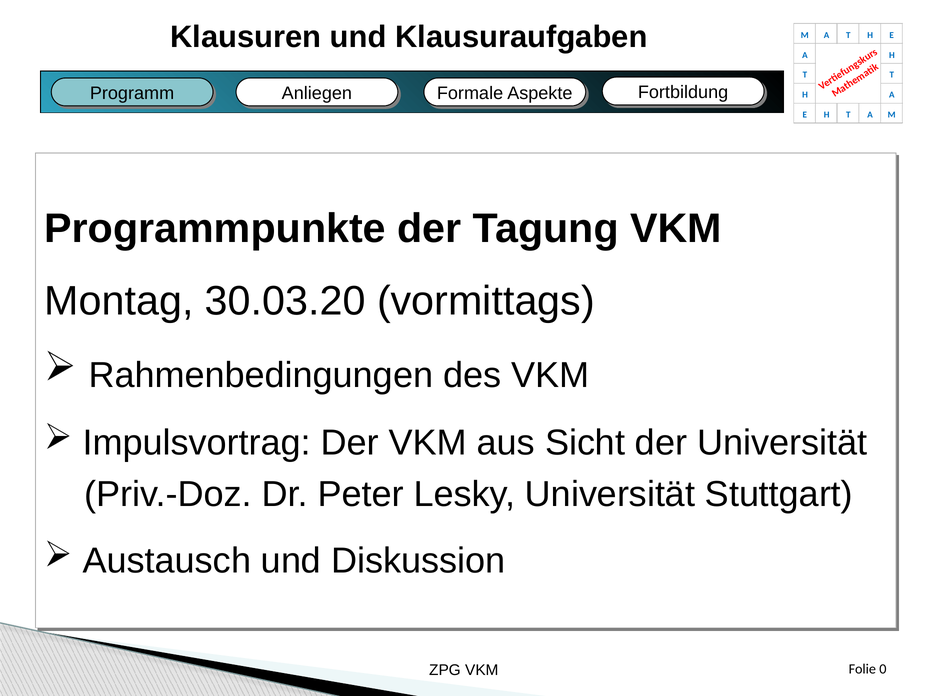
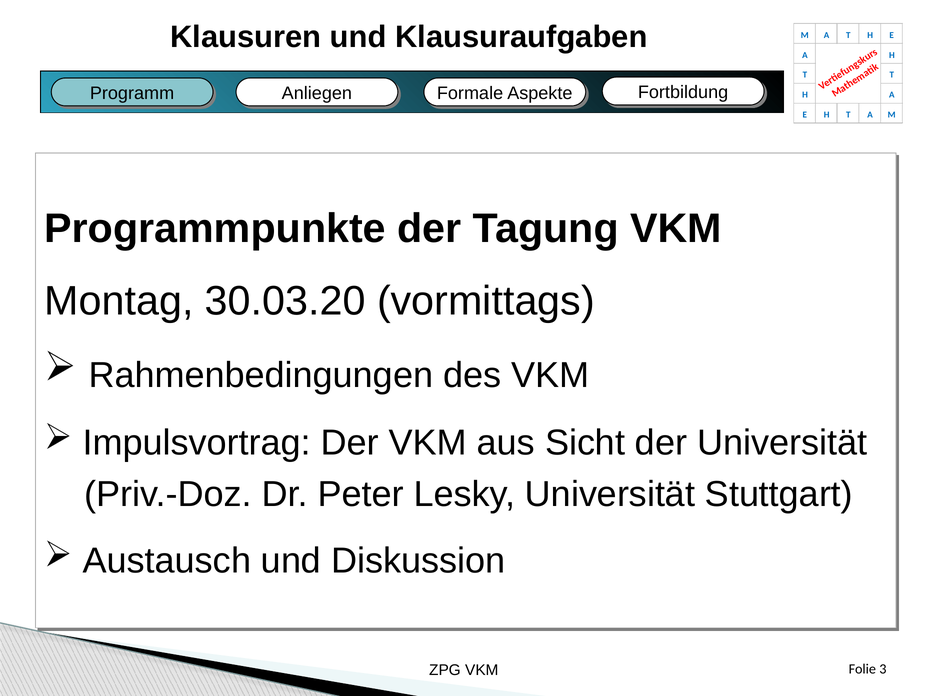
0: 0 -> 3
